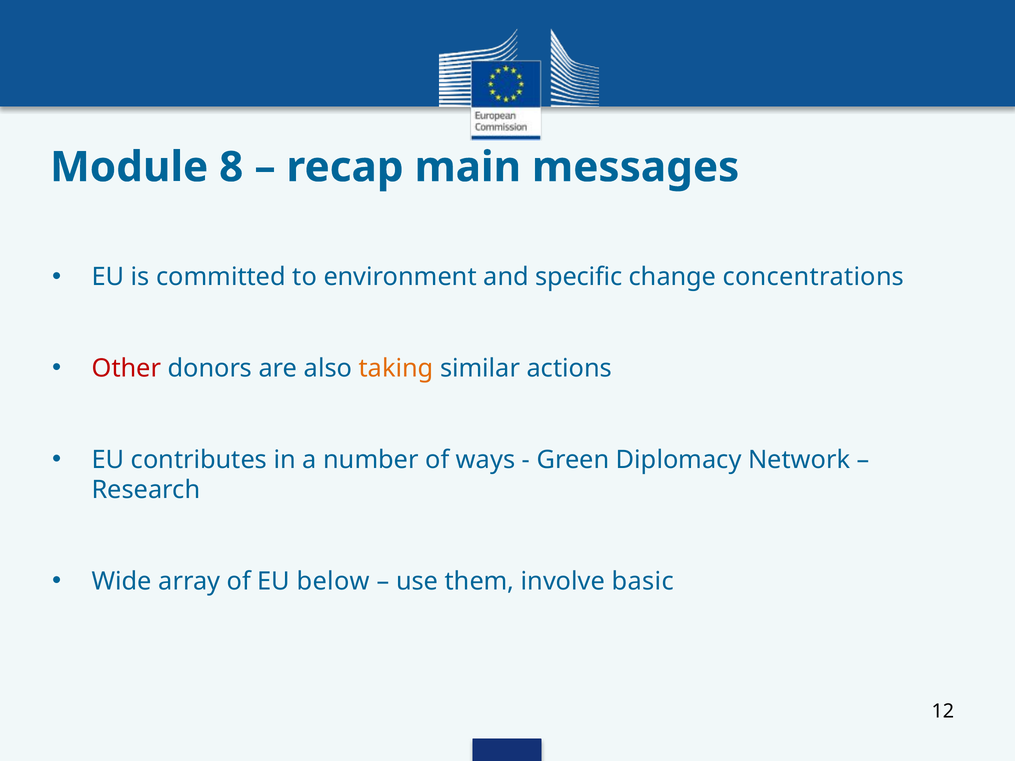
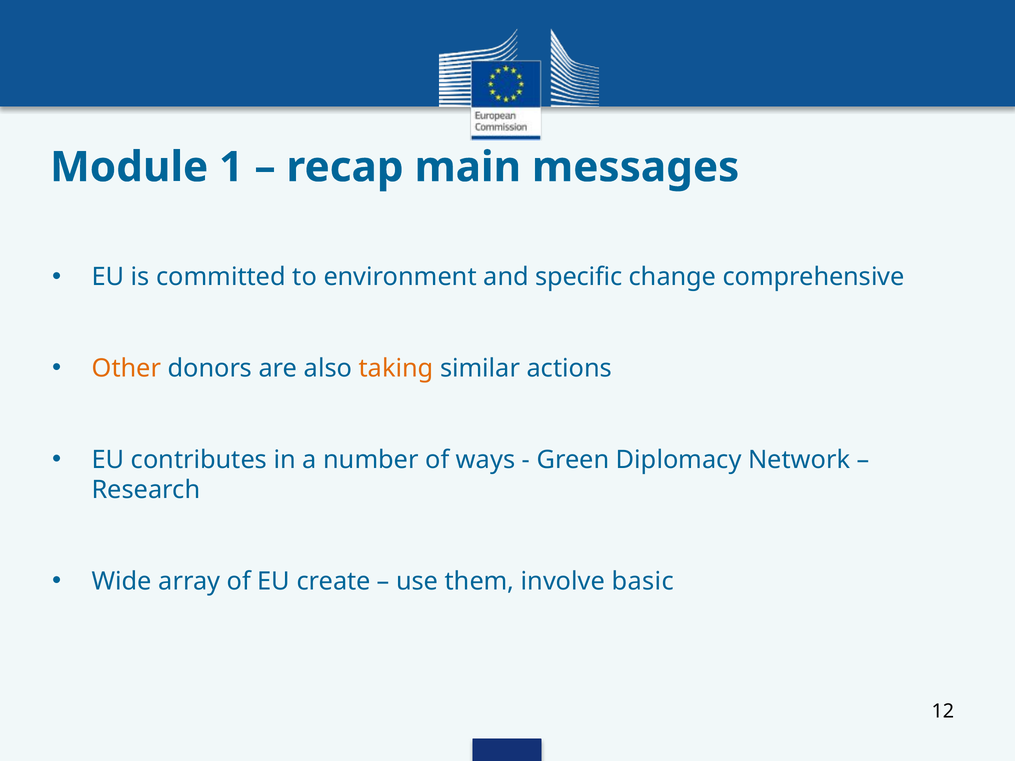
8: 8 -> 1
concentrations: concentrations -> comprehensive
Other colour: red -> orange
below: below -> create
